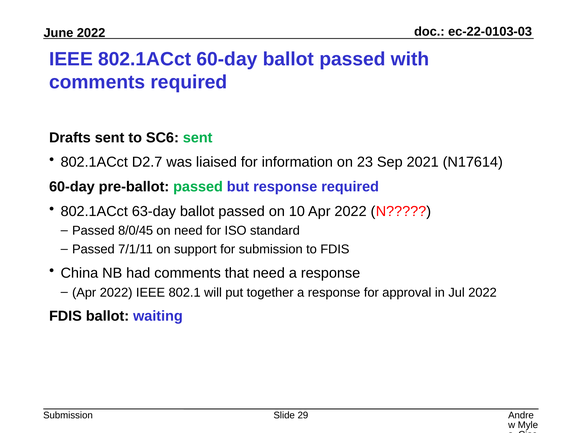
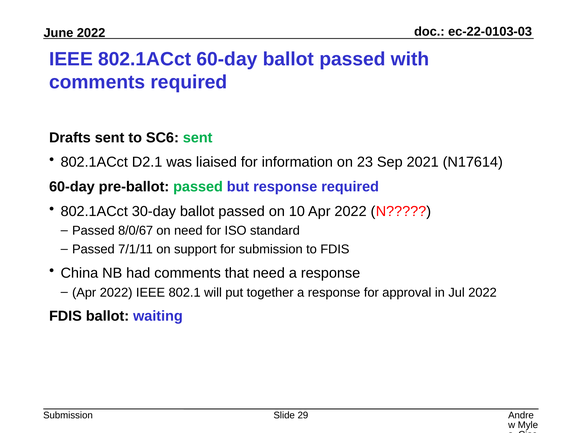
D2.7: D2.7 -> D2.1
63-day: 63-day -> 30-day
8/0/45: 8/0/45 -> 8/0/67
